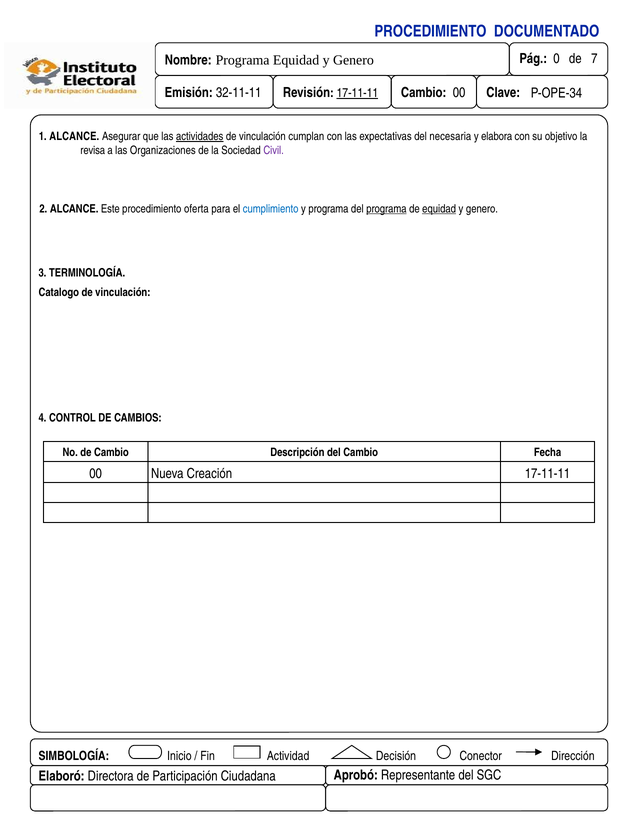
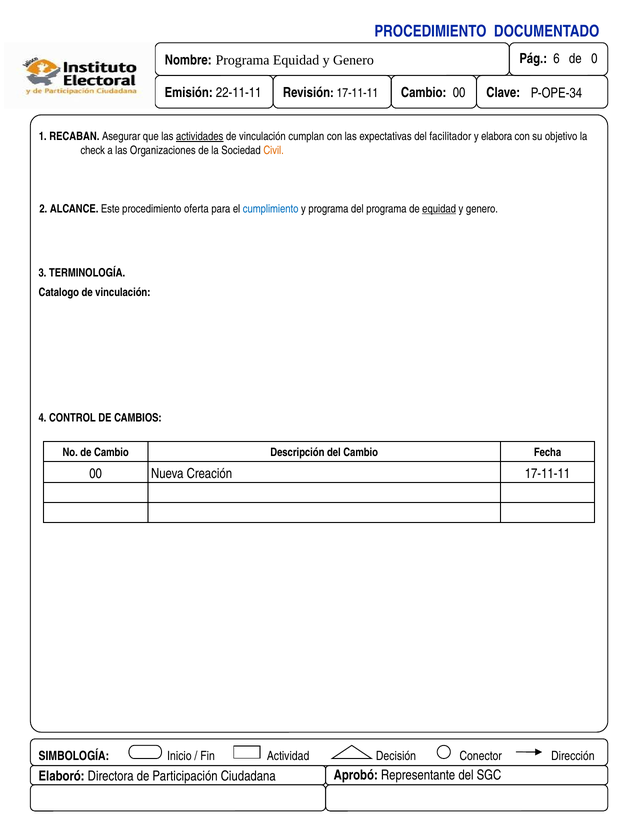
0: 0 -> 6
7: 7 -> 0
32-11-11: 32-11-11 -> 22-11-11
17-11-11 at (357, 93) underline: present -> none
1 ALCANCE: ALCANCE -> RECABAN
necesaria: necesaria -> facilitador
revisa: revisa -> check
Civil colour: purple -> orange
programa at (386, 209) underline: present -> none
